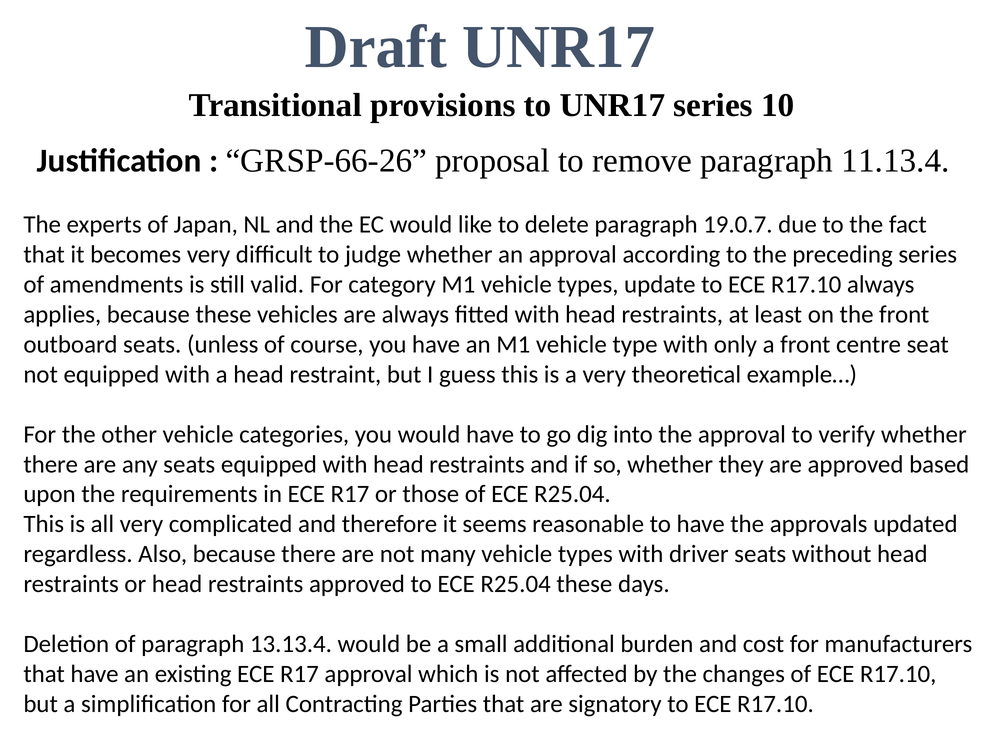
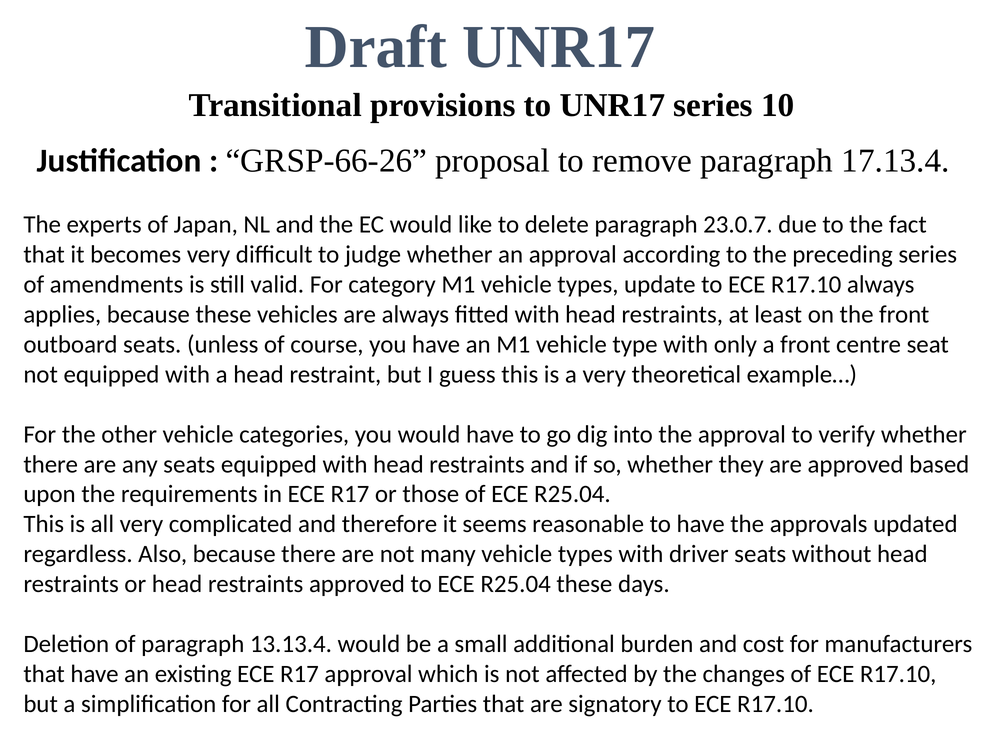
11.13.4: 11.13.4 -> 17.13.4
19.0.7: 19.0.7 -> 23.0.7
